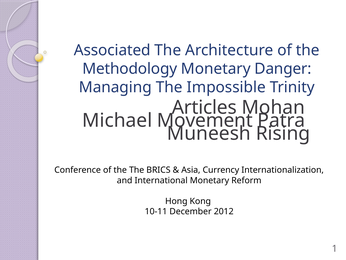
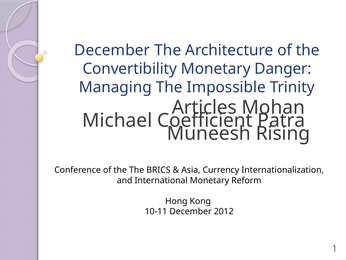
Associated at (112, 50): Associated -> December
Methodology: Methodology -> Convertibility
Movement: Movement -> Coefficient
